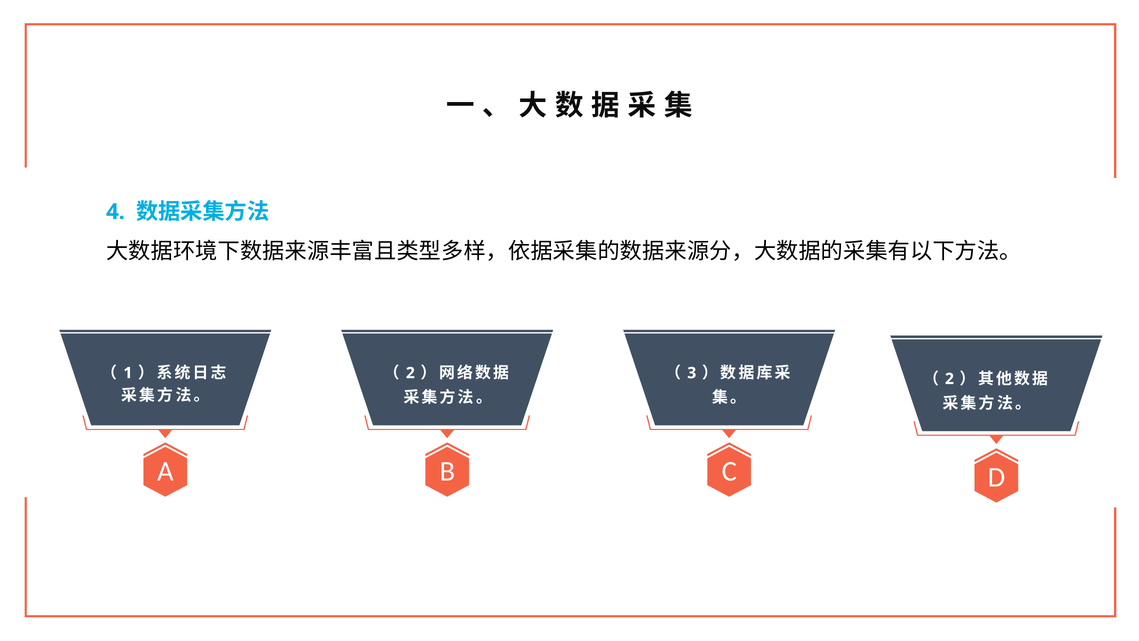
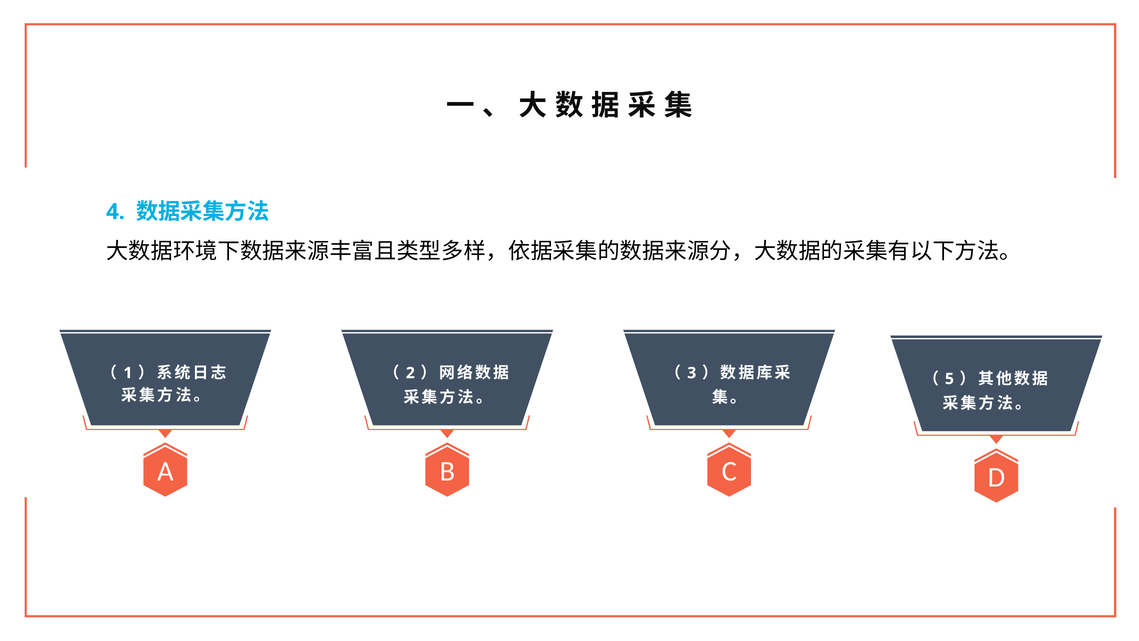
2 at (949, 379): 2 -> 5
